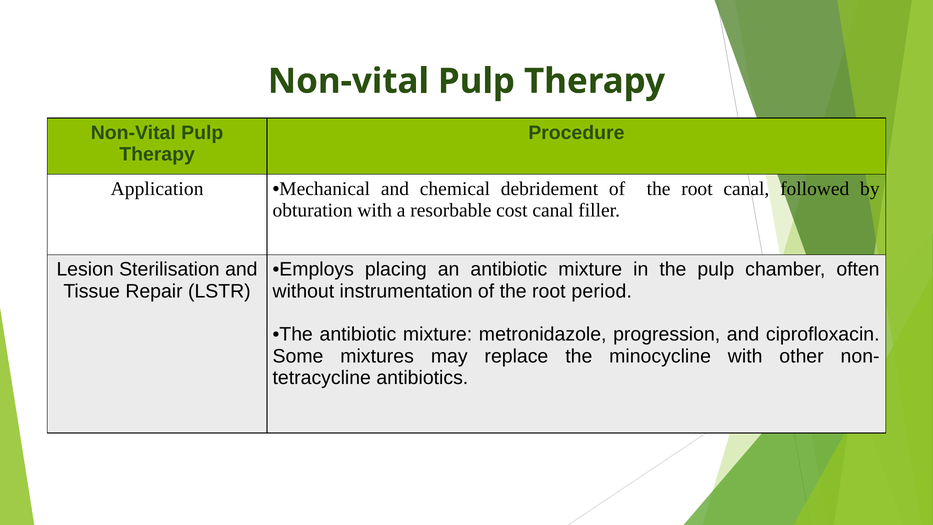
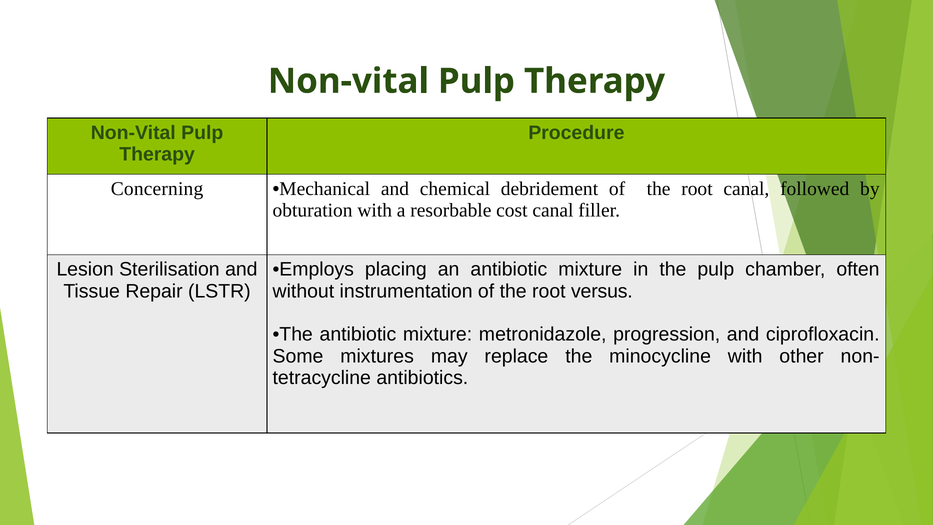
Application: Application -> Concerning
period: period -> versus
